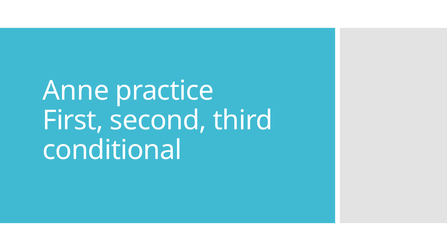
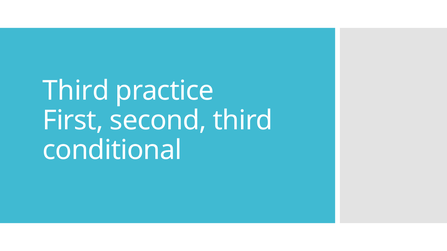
Anne at (76, 91): Anne -> Third
